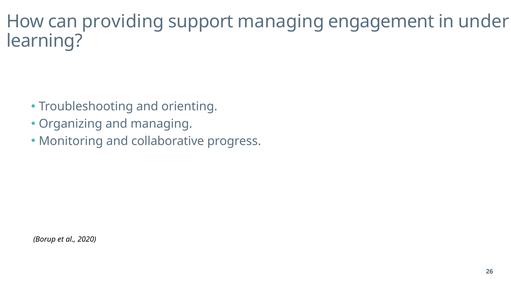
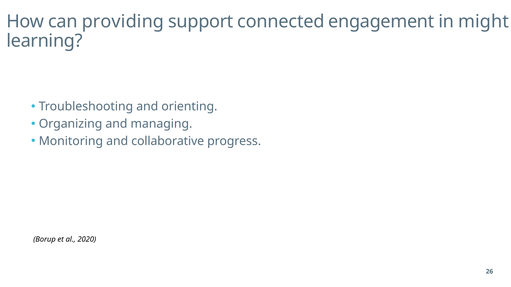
support managing: managing -> connected
under: under -> might
